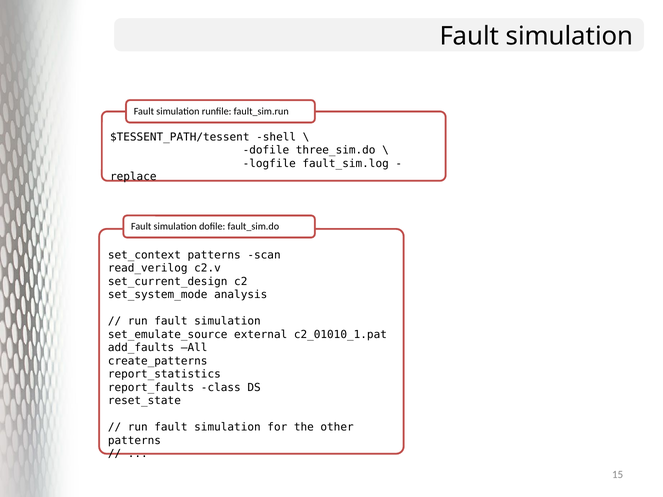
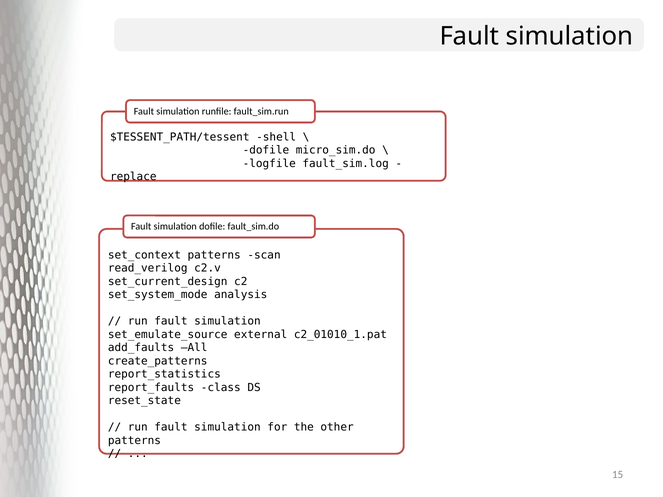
three_sim.do: three_sim.do -> micro_sim.do
